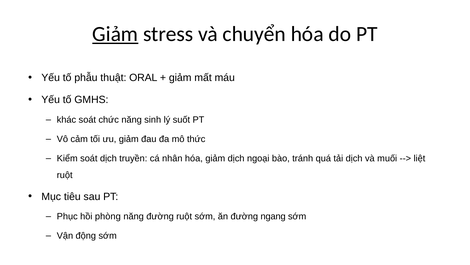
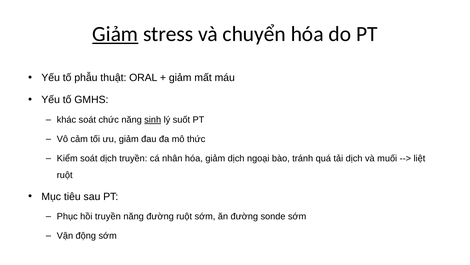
sinh underline: none -> present
hồi phòng: phòng -> truyền
ngang: ngang -> sonde
